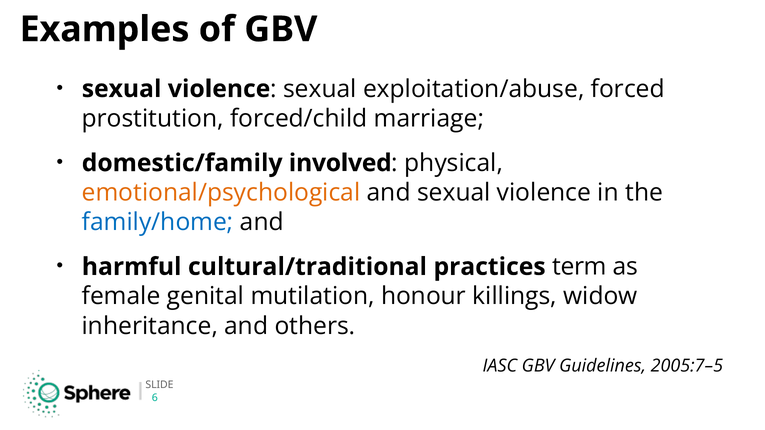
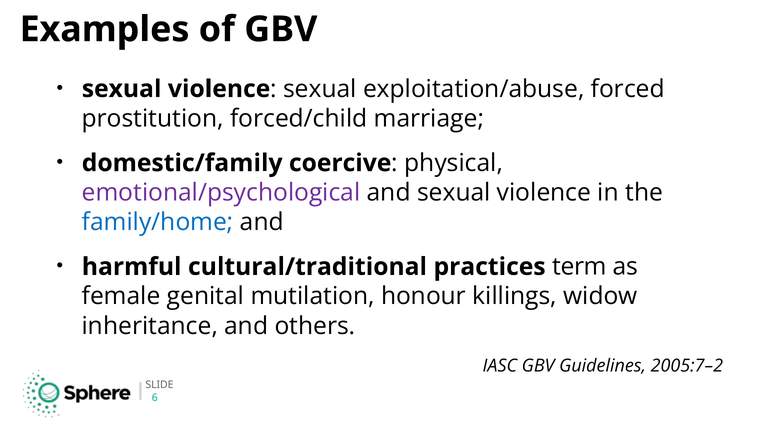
involved: involved -> coercive
emotional/psychological colour: orange -> purple
2005:7–5: 2005:7–5 -> 2005:7–2
